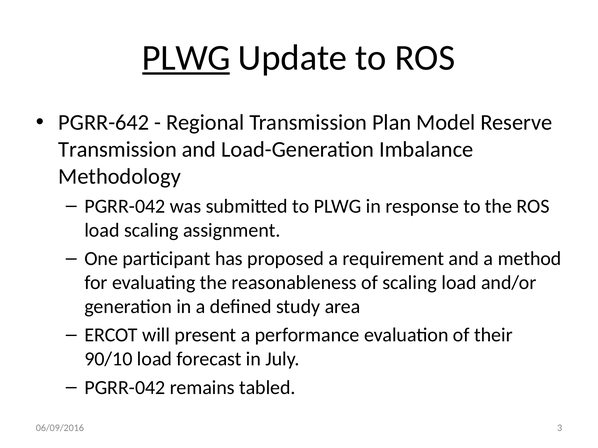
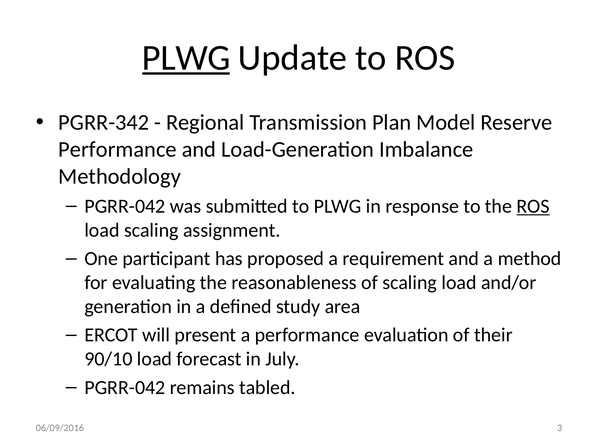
PGRR-642: PGRR-642 -> PGRR-342
Transmission at (118, 150): Transmission -> Performance
ROS at (533, 206) underline: none -> present
